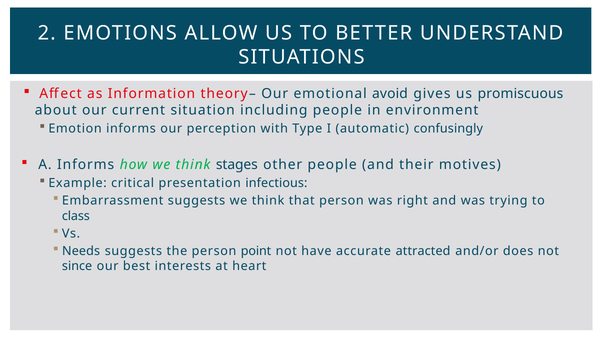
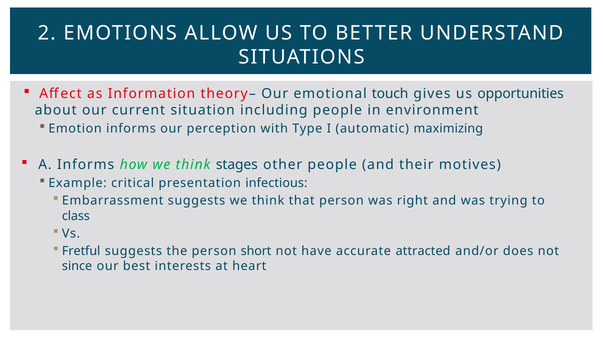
avoid: avoid -> touch
promiscuous: promiscuous -> opportunities
confusingly: confusingly -> maximizing
Needs: Needs -> Fretful
point: point -> short
